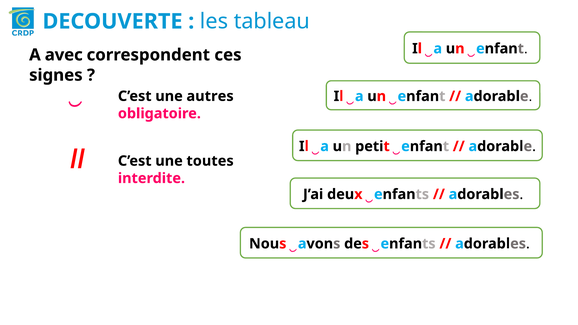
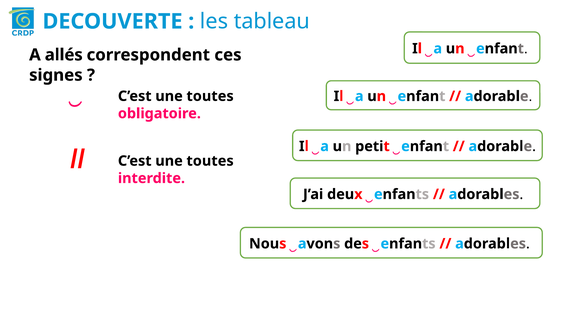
avec: avec -> allés
autres at (210, 96): autres -> toutes
